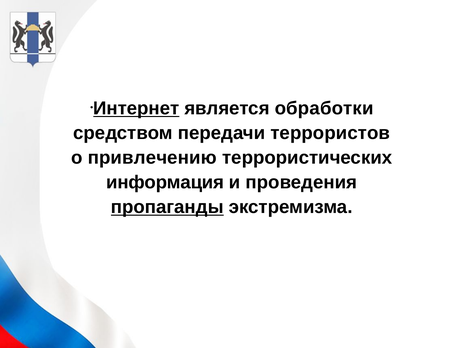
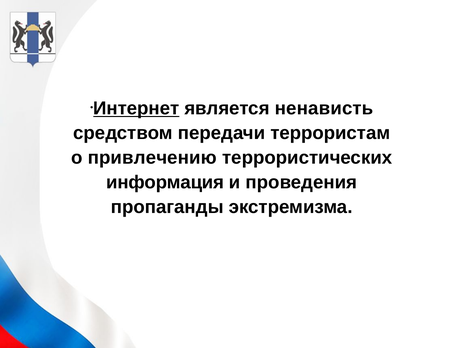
обработки: обработки -> ненависть
террористов: террористов -> террористам
пропаганды underline: present -> none
